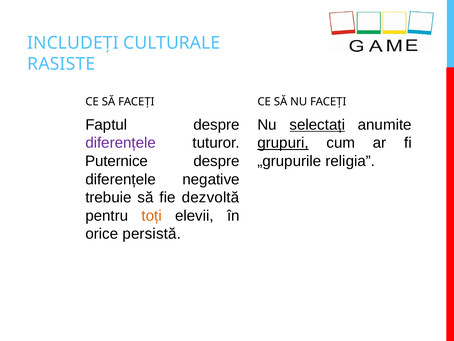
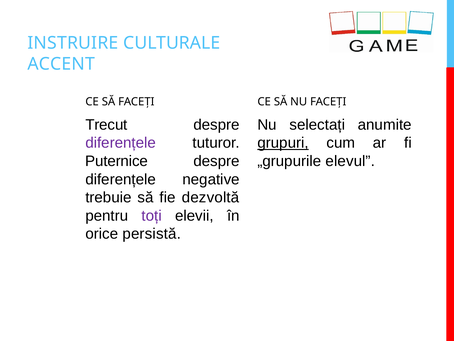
INCLUDEȚI: INCLUDEȚI -> INSTRUIRE
RASISTE: RASISTE -> ACCENT
Faptul: Faptul -> Trecut
selectați underline: present -> none
religia: religia -> elevul
toți colour: orange -> purple
